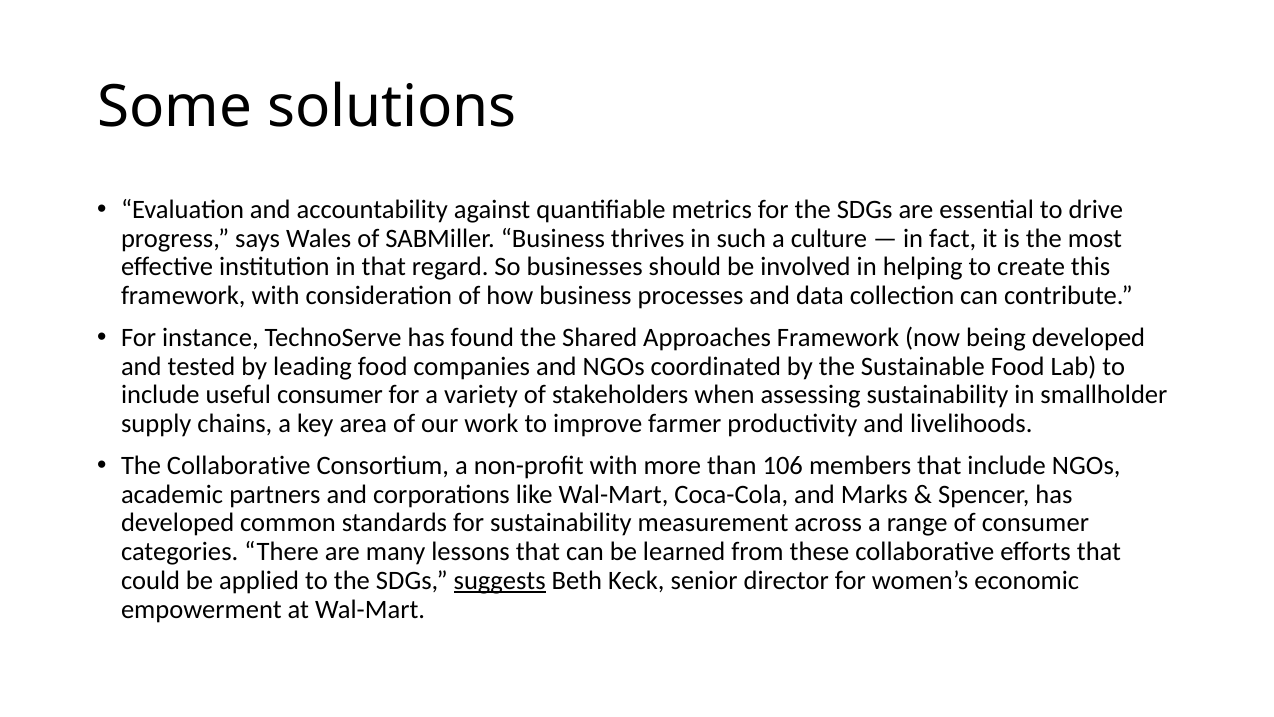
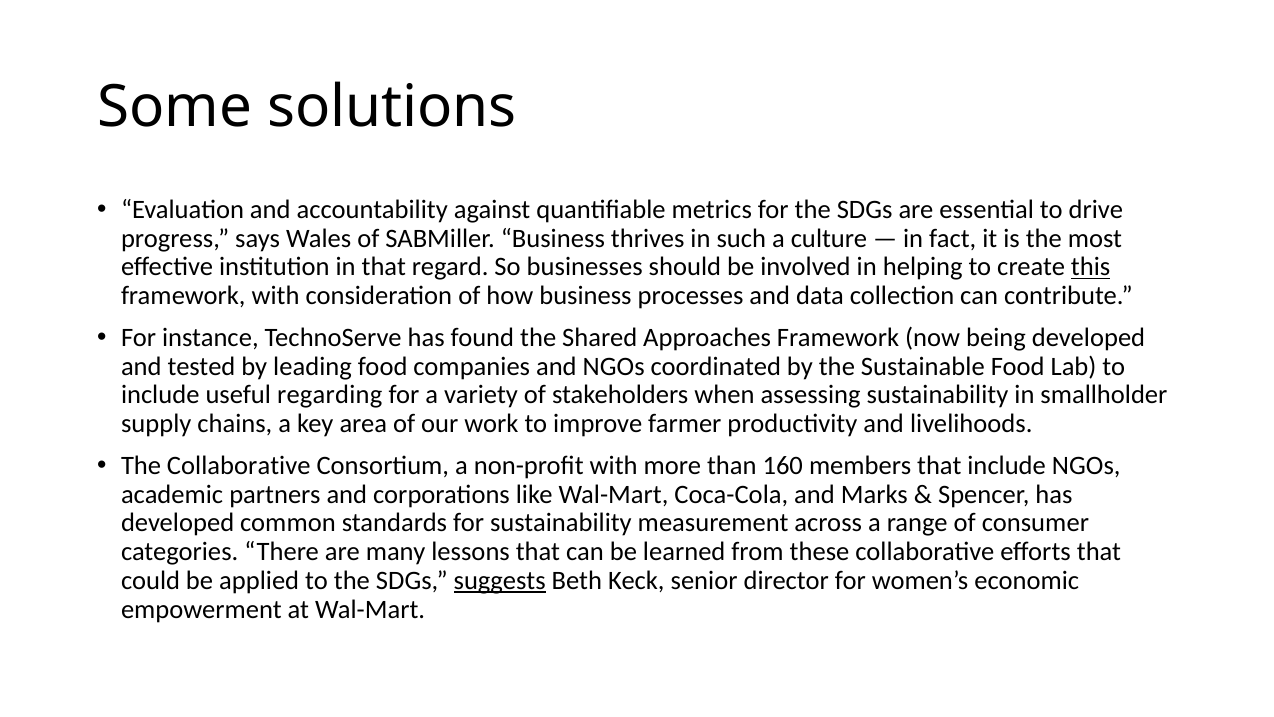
this underline: none -> present
useful consumer: consumer -> regarding
106: 106 -> 160
